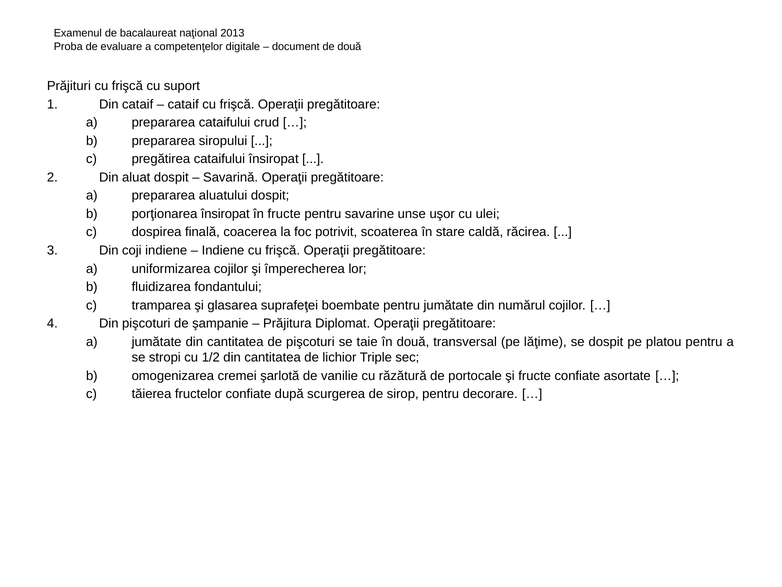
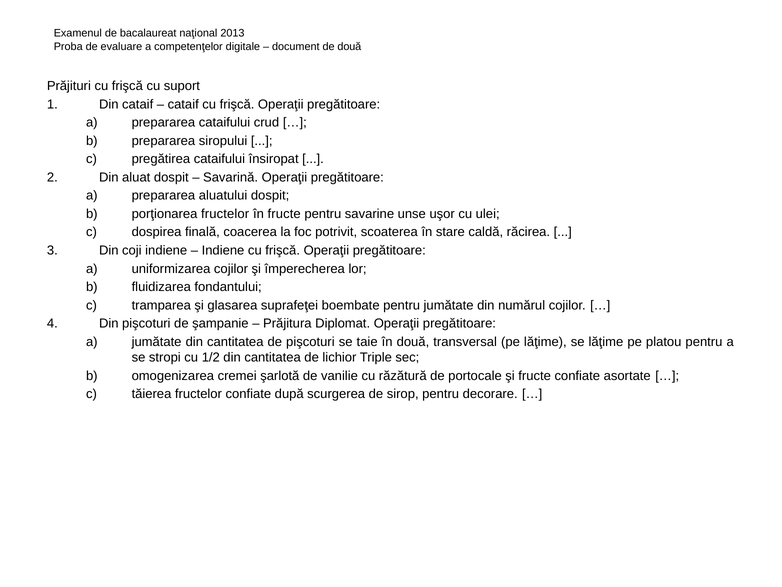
porţionarea însiropat: însiropat -> fructelor
se dospit: dospit -> lăţime
